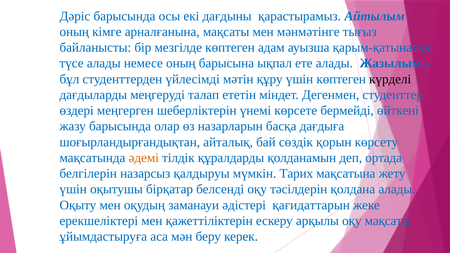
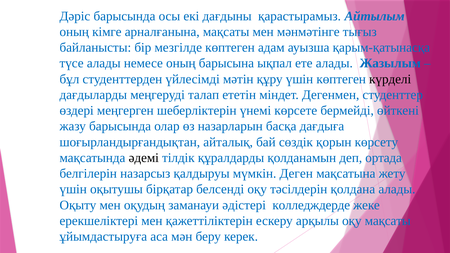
әдемі colour: orange -> black
Тарих: Тарих -> Деген
қағидаттарын: қағидаттарын -> колледждерде
